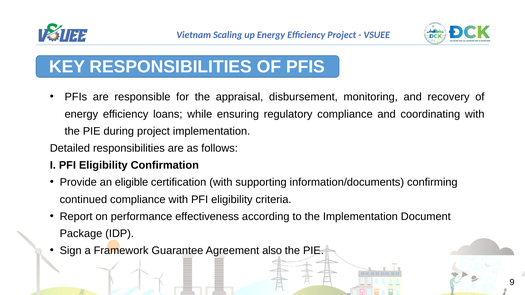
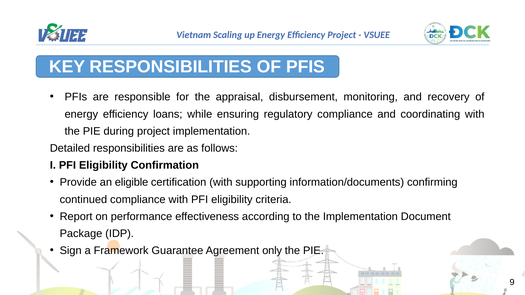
also: also -> only
